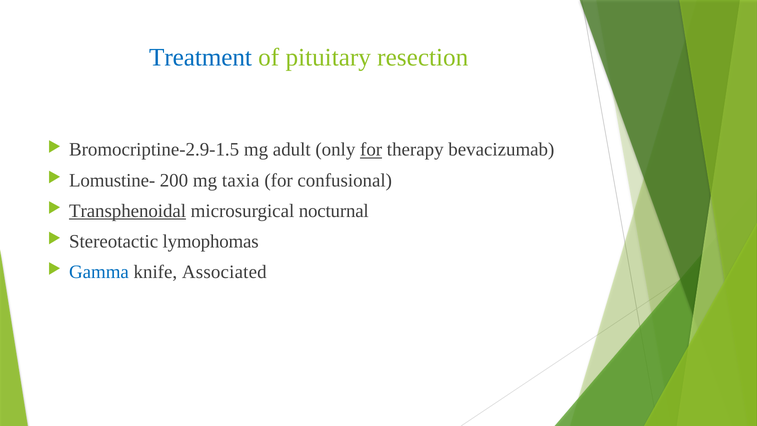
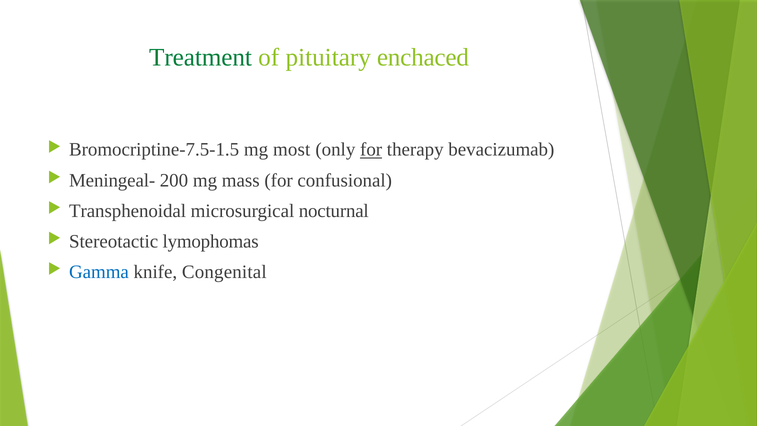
Treatment colour: blue -> green
resection: resection -> enchaced
Bromocriptine-2.9-1.5: Bromocriptine-2.9-1.5 -> Bromocriptine-7.5-1.5
adult: adult -> most
Lomustine-: Lomustine- -> Meningeal-
taxia: taxia -> mass
Transphenoidal underline: present -> none
Associated: Associated -> Congenital
